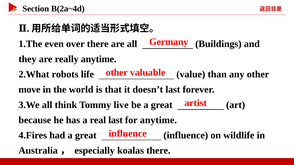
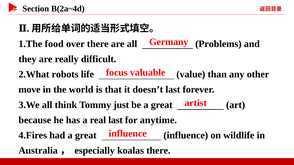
even: even -> food
Buildings: Buildings -> Problems
really anytime: anytime -> difficult
other at (117, 73): other -> focus
live: live -> just
